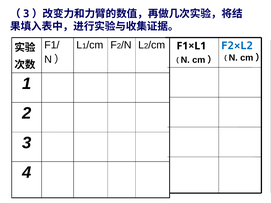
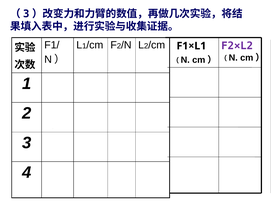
F2×L2 colour: blue -> purple
